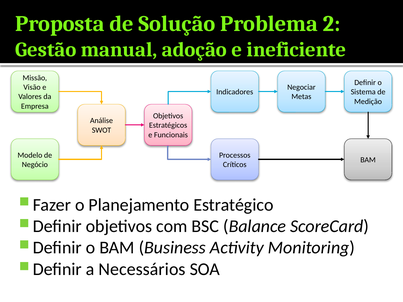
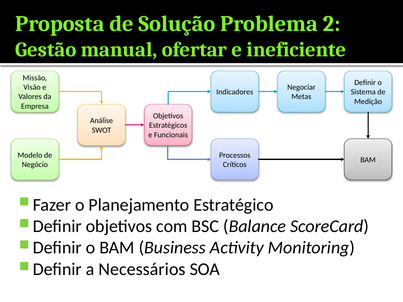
adoção: adoção -> ofertar
